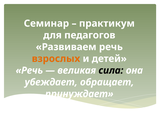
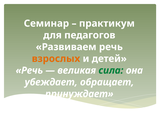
сила colour: black -> green
